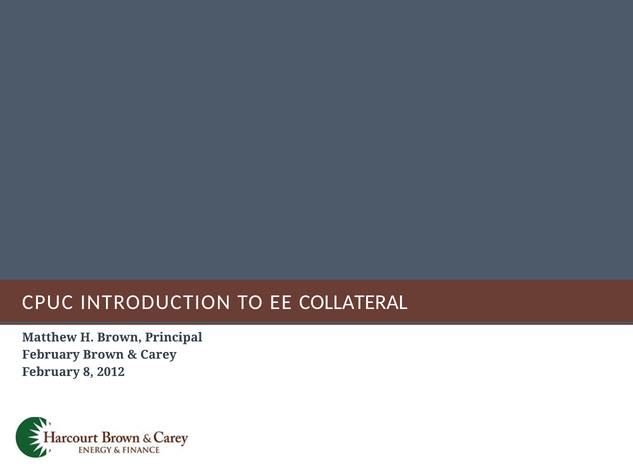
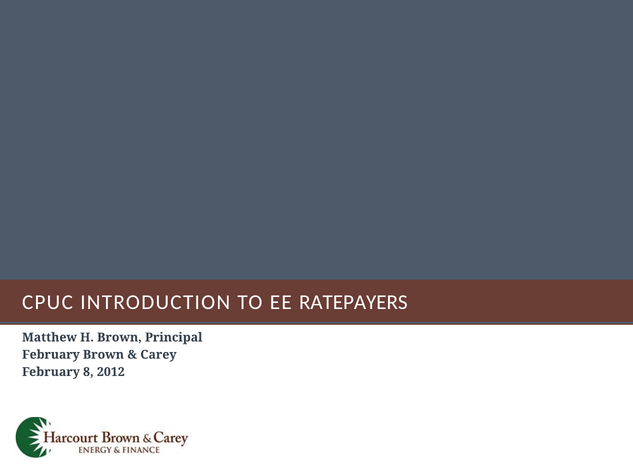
COLLATERAL: COLLATERAL -> RATEPAYERS
